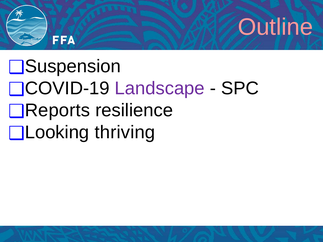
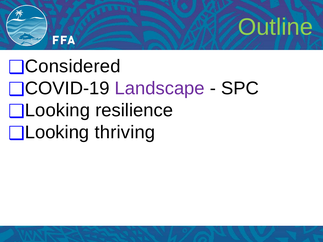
Outline colour: pink -> light green
Suspension: Suspension -> Considered
Reports at (57, 110): Reports -> Looking
